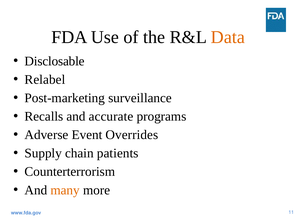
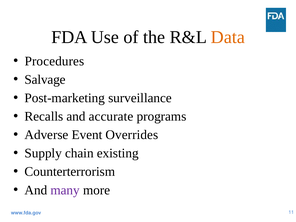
Disclosable: Disclosable -> Procedures
Relabel: Relabel -> Salvage
patients: patients -> existing
many colour: orange -> purple
